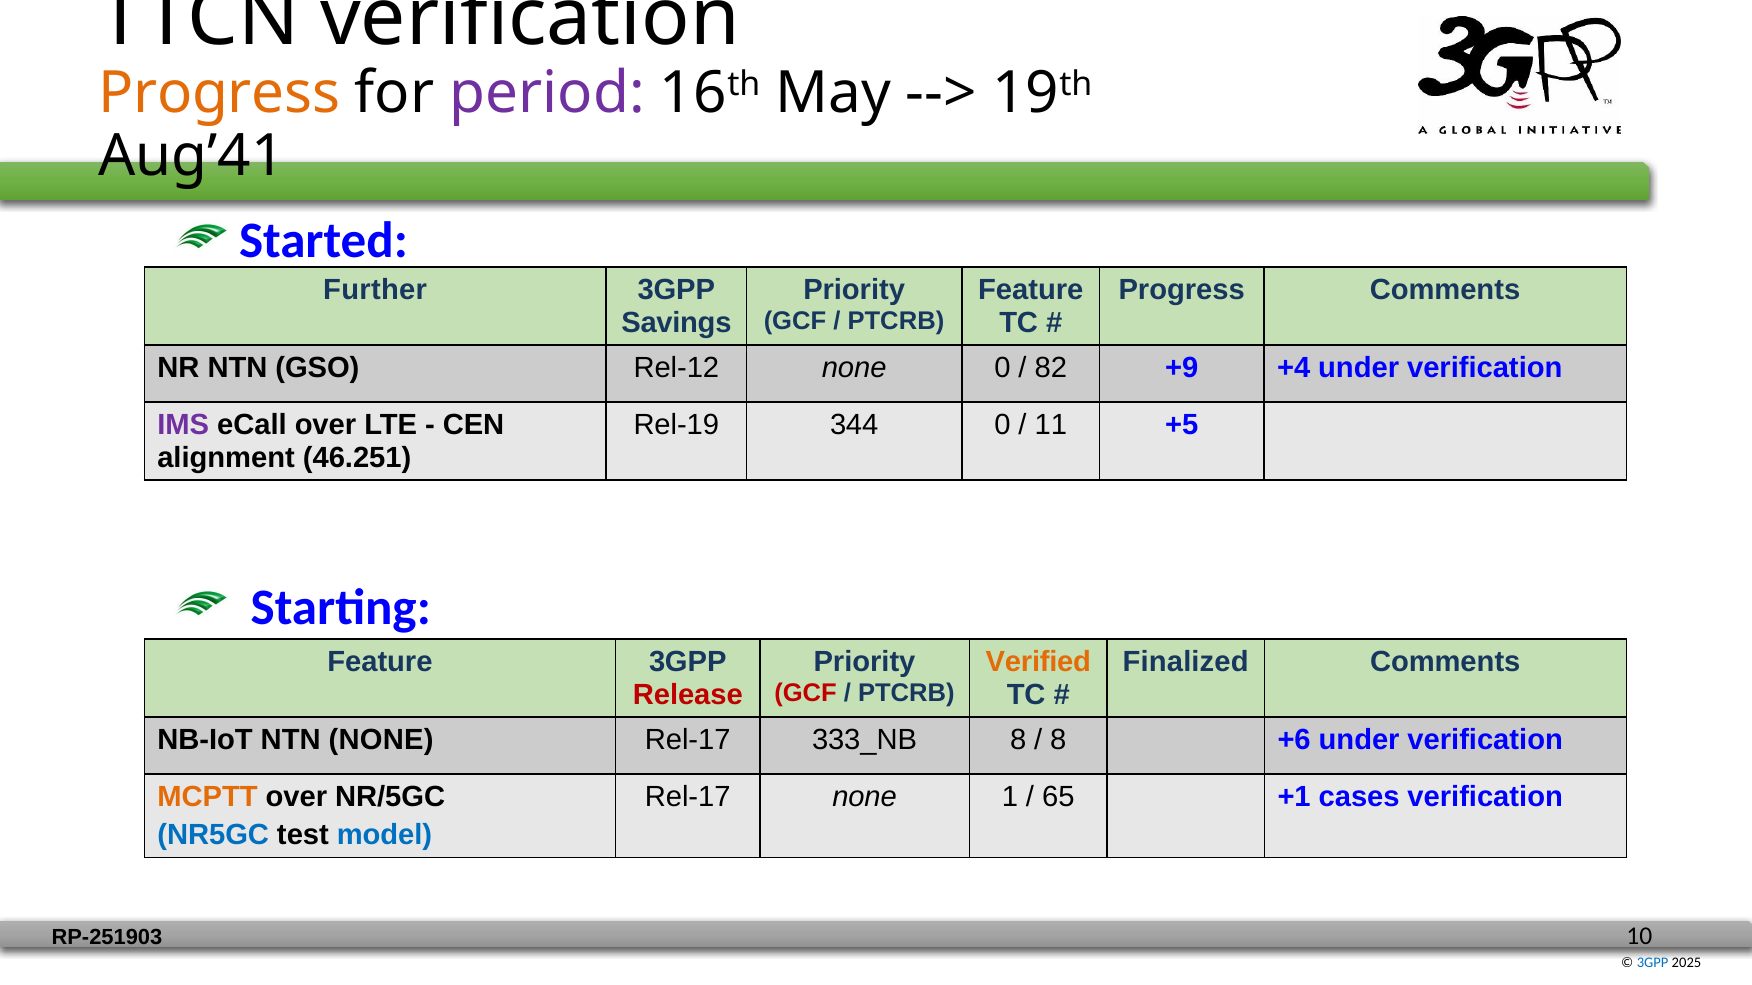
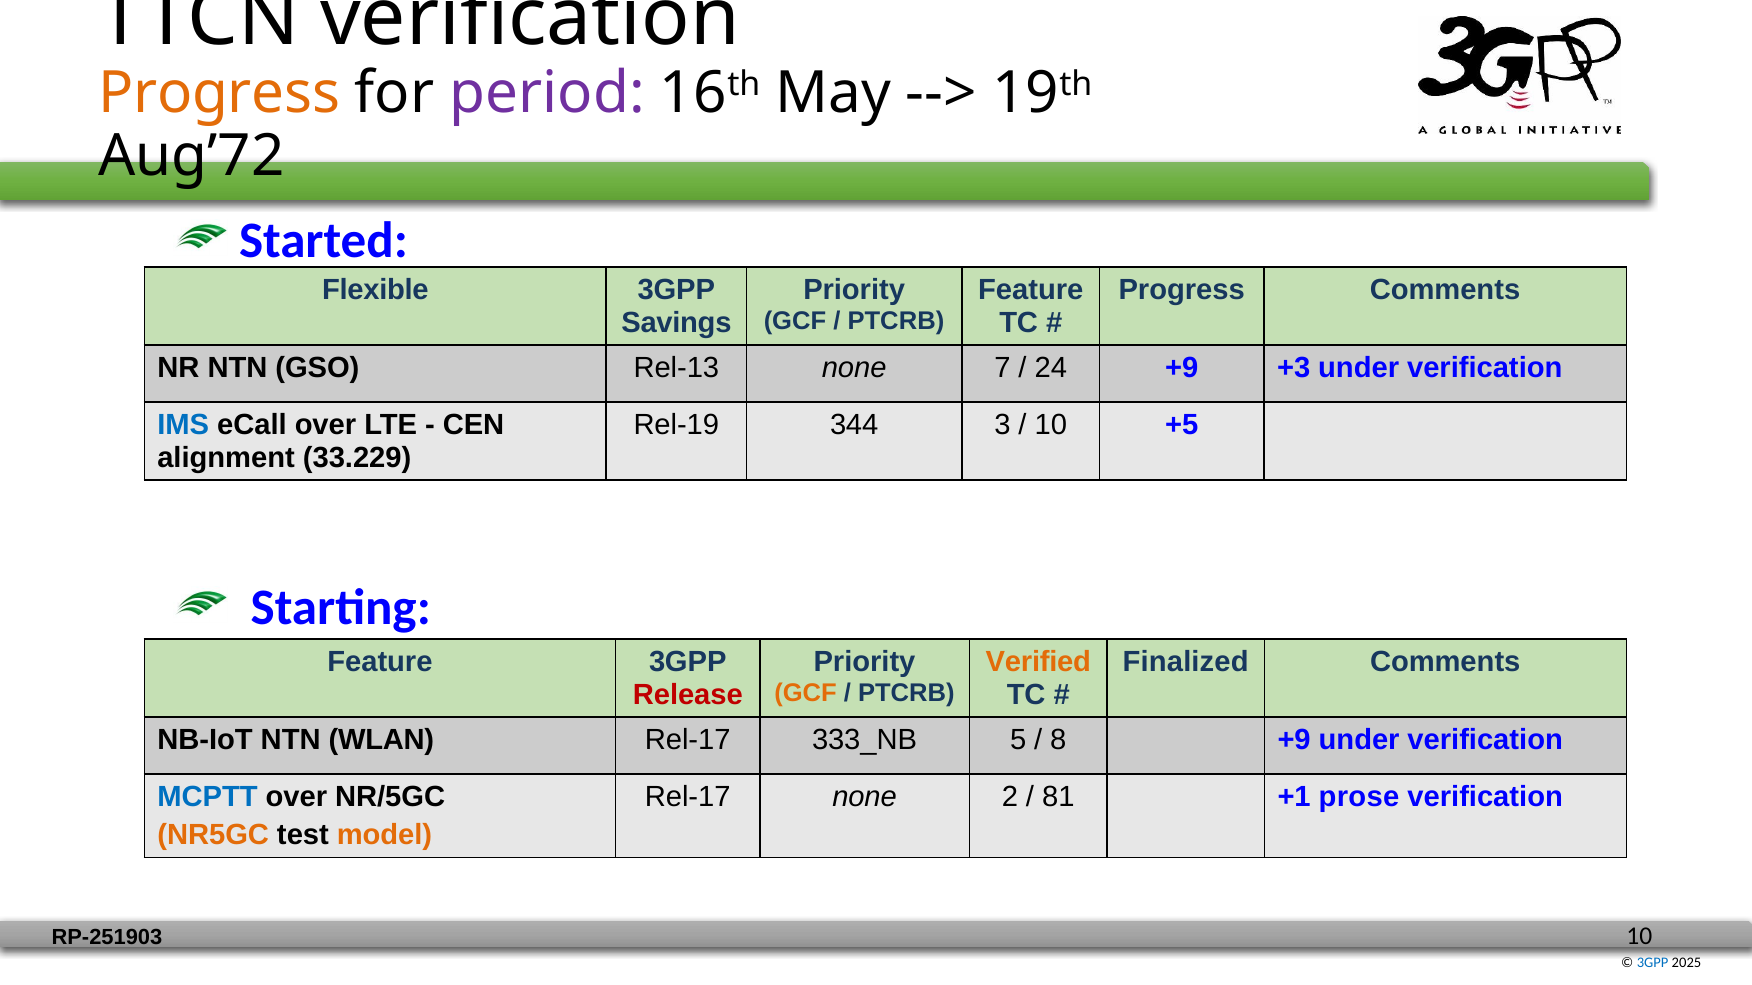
Aug’41: Aug’41 -> Aug’72
Further: Further -> Flexible
Rel-12: Rel-12 -> Rel-13
none 0: 0 -> 7
82: 82 -> 24
+4: +4 -> +3
IMS colour: purple -> blue
344 0: 0 -> 3
11 at (1051, 425): 11 -> 10
46.251: 46.251 -> 33.229
GCF at (805, 693) colour: red -> orange
NTN NONE: NONE -> WLAN
8 at (1018, 741): 8 -> 5
8 +6: +6 -> +9
MCPTT colour: orange -> blue
1: 1 -> 2
65: 65 -> 81
cases: cases -> prose
NR5GC colour: blue -> orange
model colour: blue -> orange
